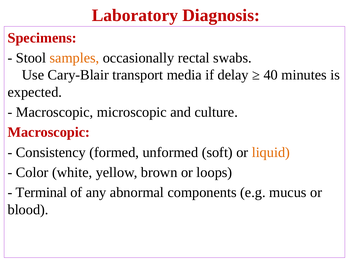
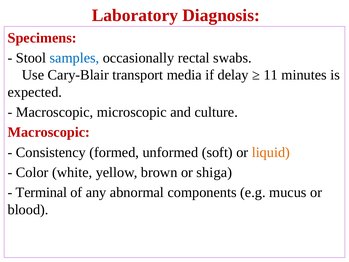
samples colour: orange -> blue
40: 40 -> 11
loops: loops -> shiga
